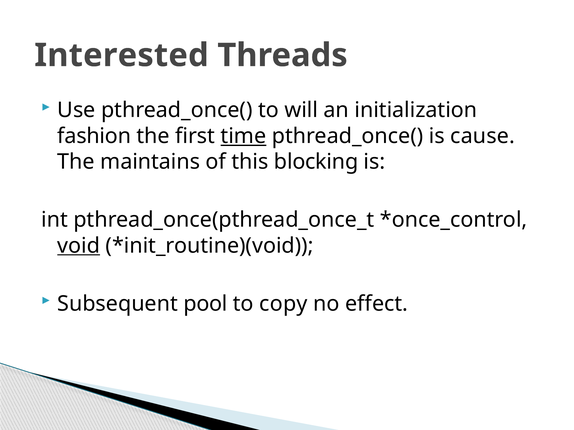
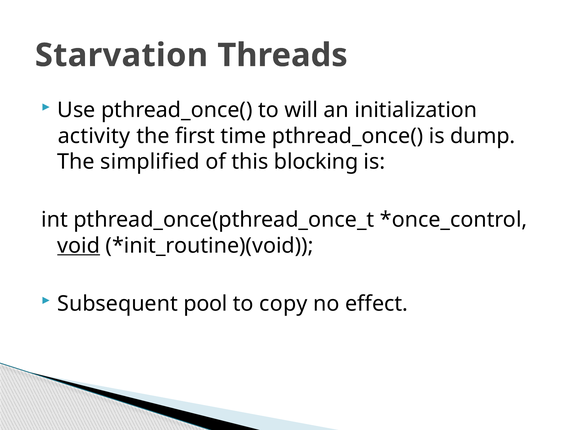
Interested: Interested -> Starvation
fashion: fashion -> activity
time underline: present -> none
cause: cause -> dump
maintains: maintains -> simplified
